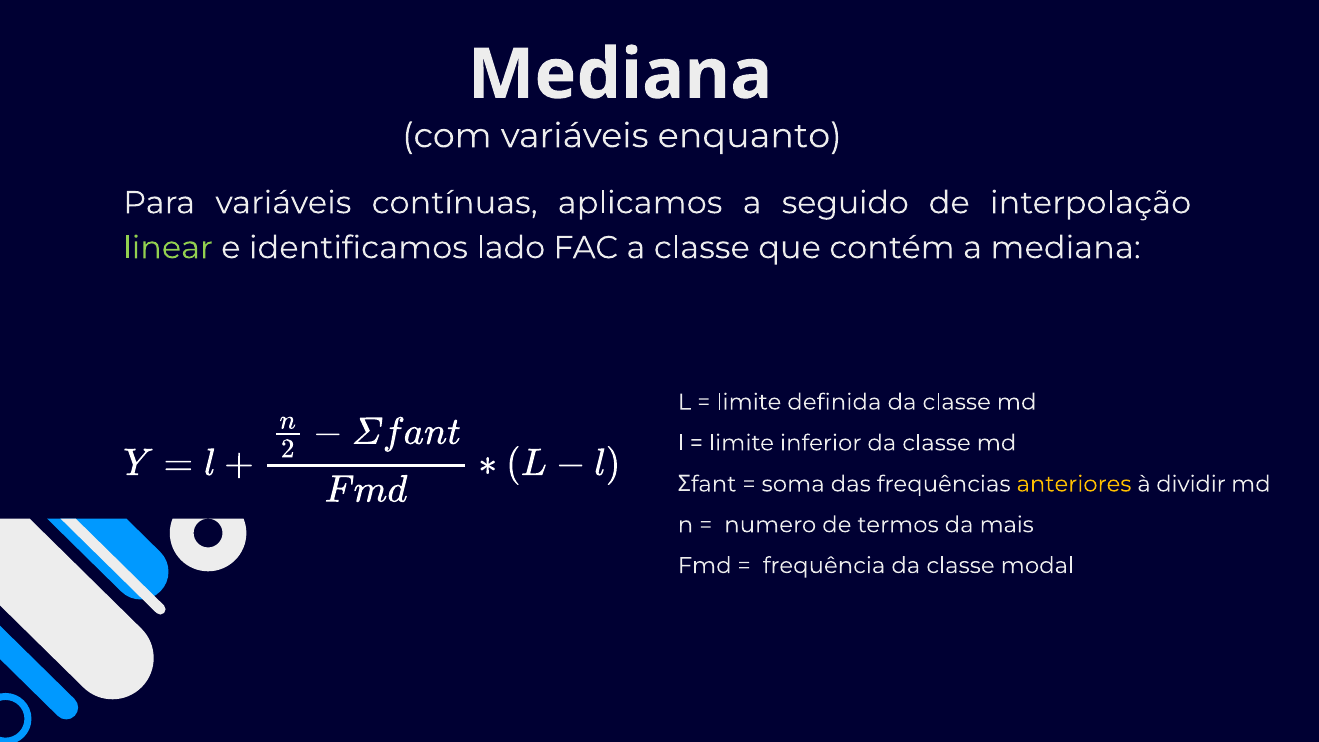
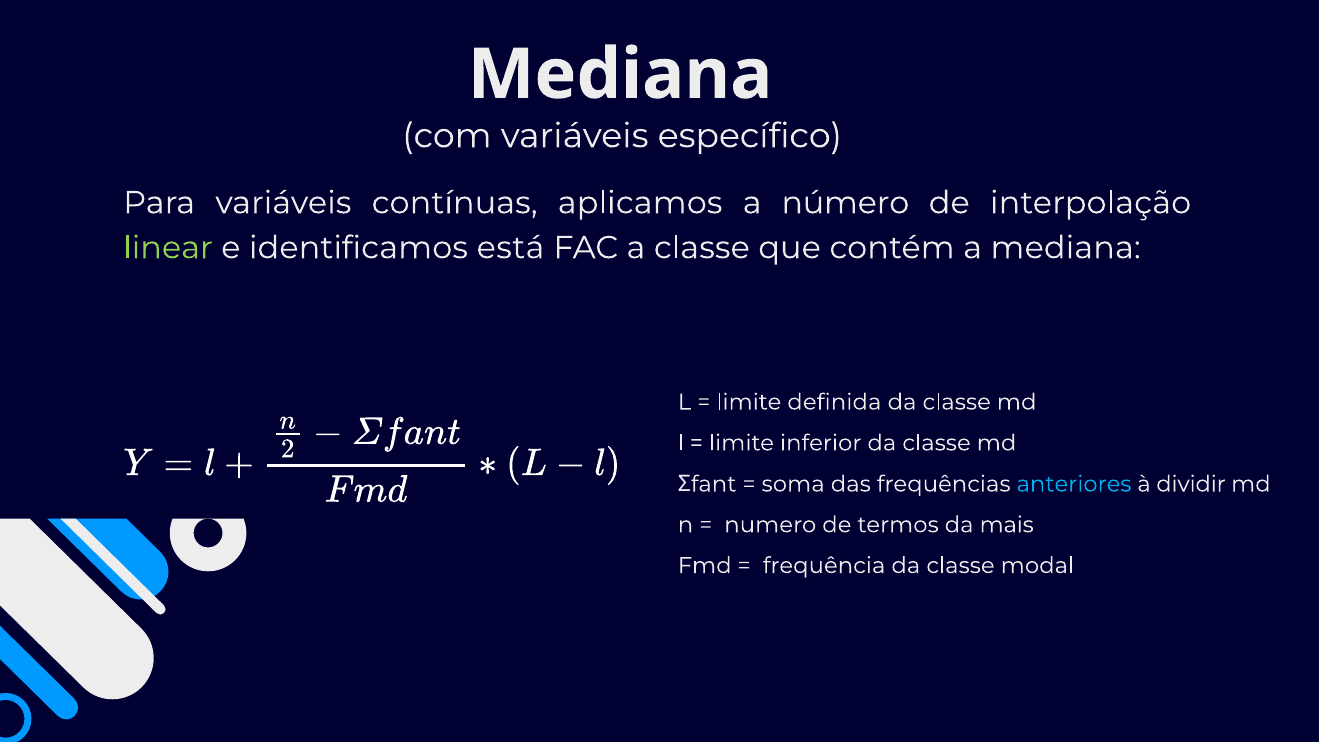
enquanto: enquanto -> específico
seguido: seguido -> número
lado: lado -> está
anteriores colour: yellow -> light blue
